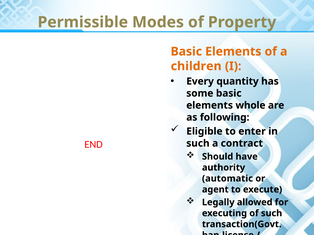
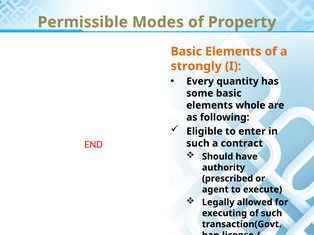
children: children -> strongly
automatic: automatic -> prescribed
